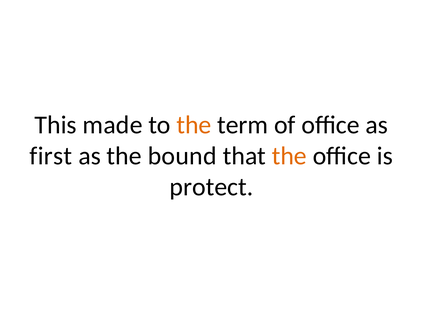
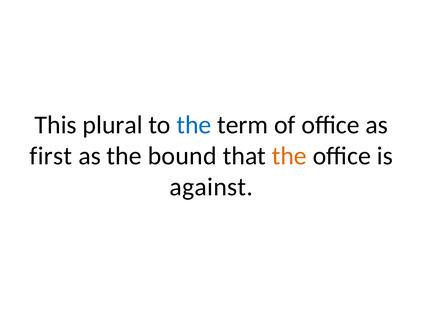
made: made -> plural
the at (194, 125) colour: orange -> blue
protect: protect -> against
